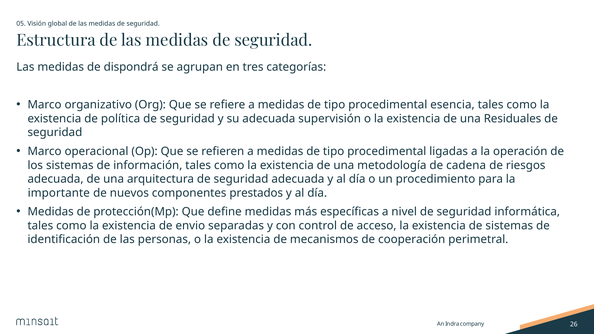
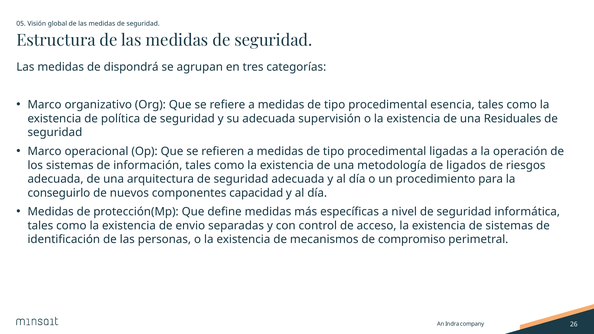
cadena: cadena -> ligados
importante: importante -> conseguirlo
prestados: prestados -> capacidad
cooperación: cooperación -> compromiso
